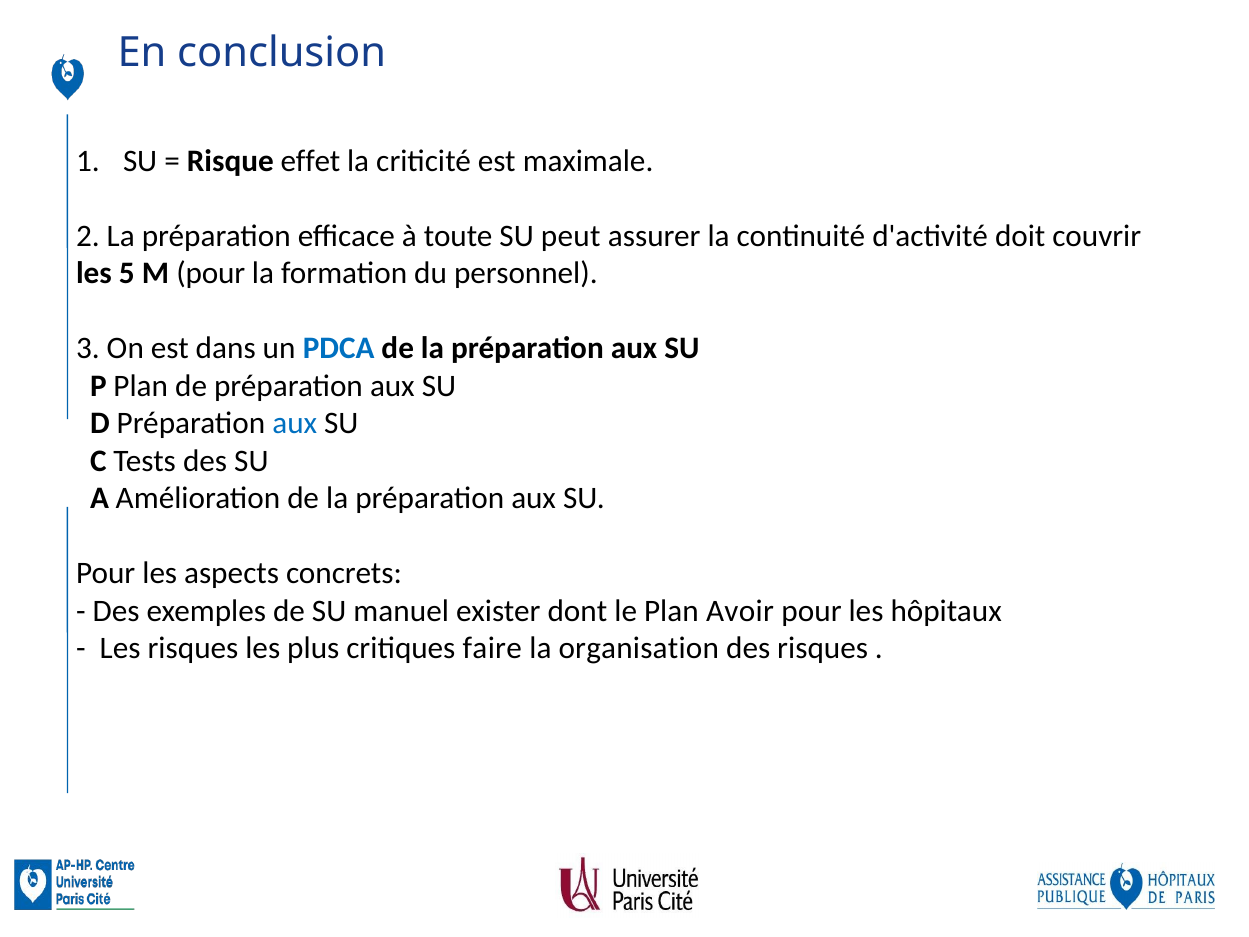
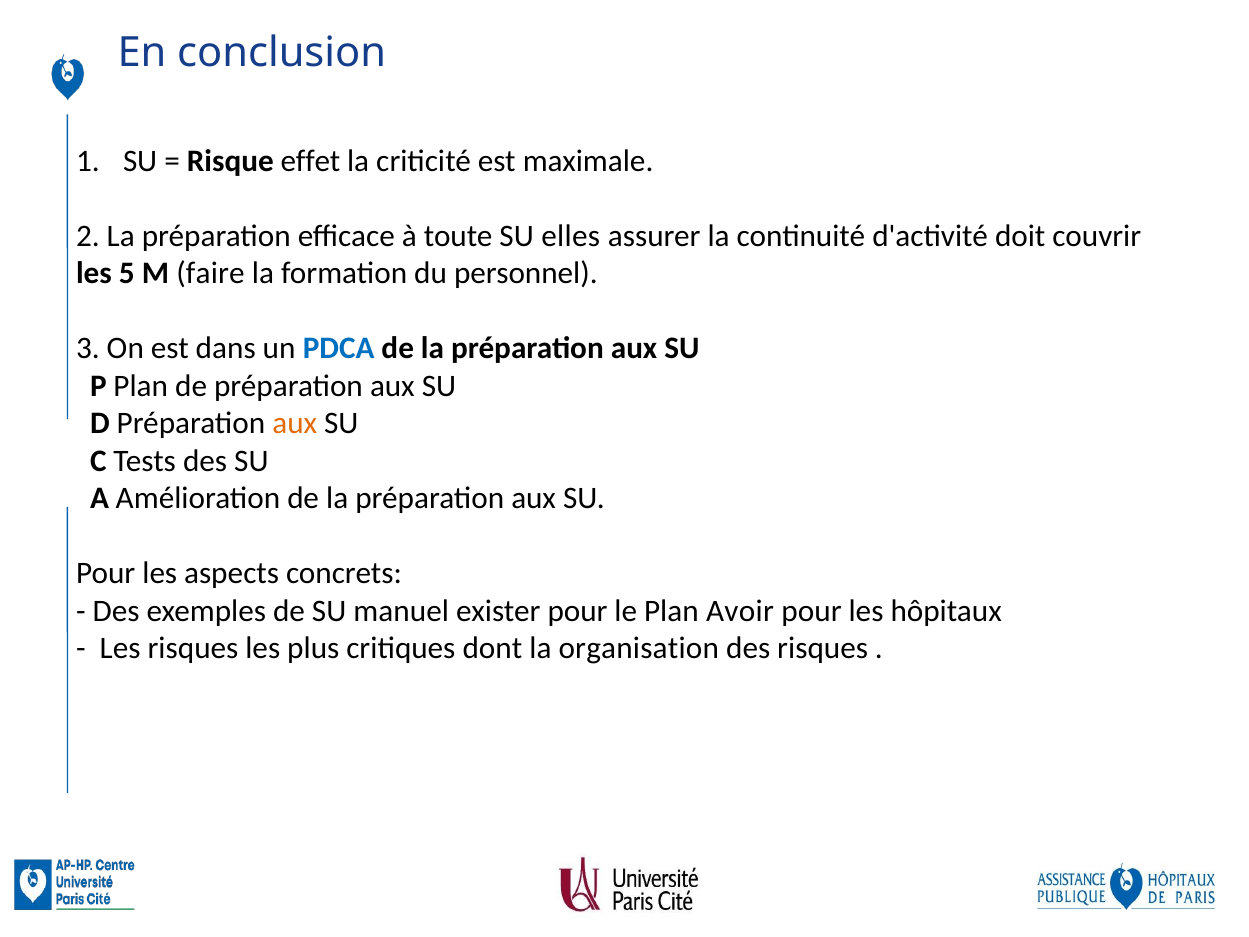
peut: peut -> elles
M pour: pour -> faire
aux at (295, 423) colour: blue -> orange
exister dont: dont -> pour
faire: faire -> dont
